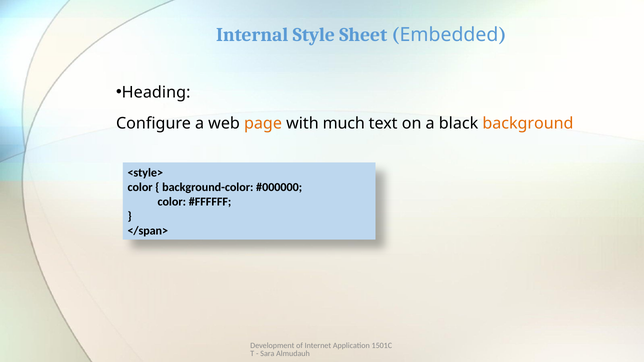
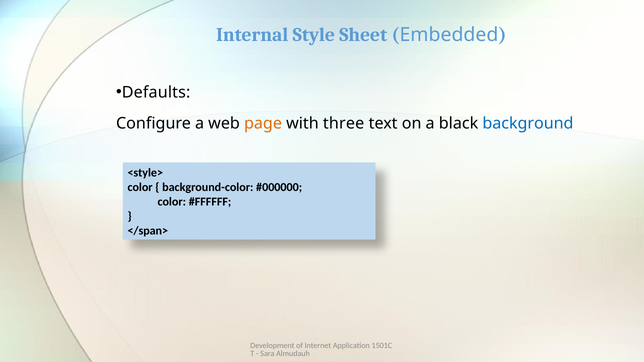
Heading: Heading -> Defaults
much: much -> three
background colour: orange -> blue
